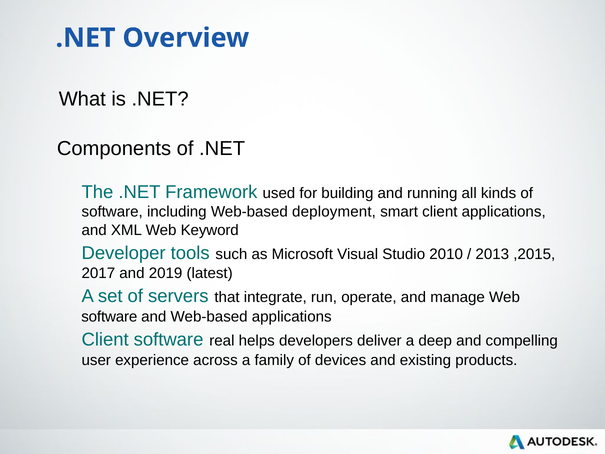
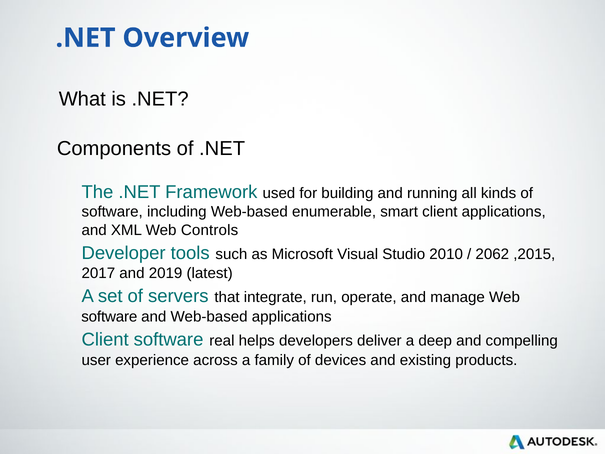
deployment: deployment -> enumerable
Keyword: Keyword -> Controls
2013: 2013 -> 2062
